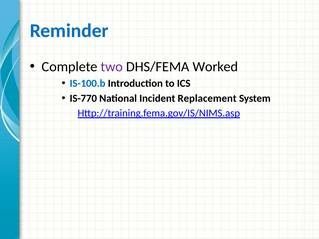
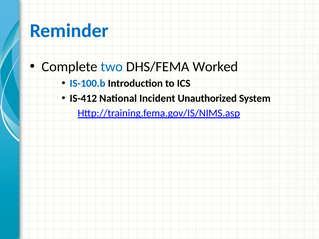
two colour: purple -> blue
IS-770: IS-770 -> IS-412
Replacement: Replacement -> Unauthorized
